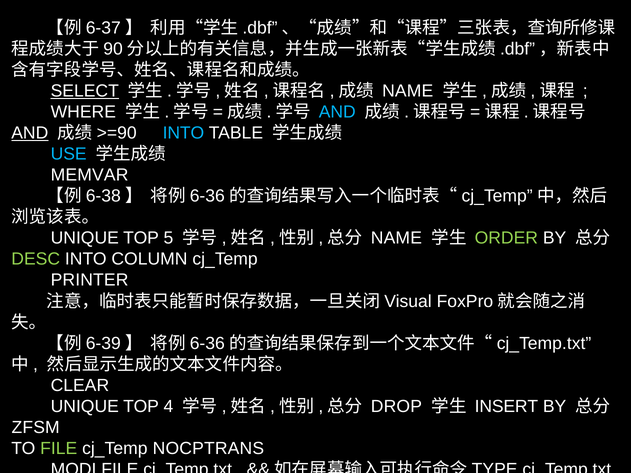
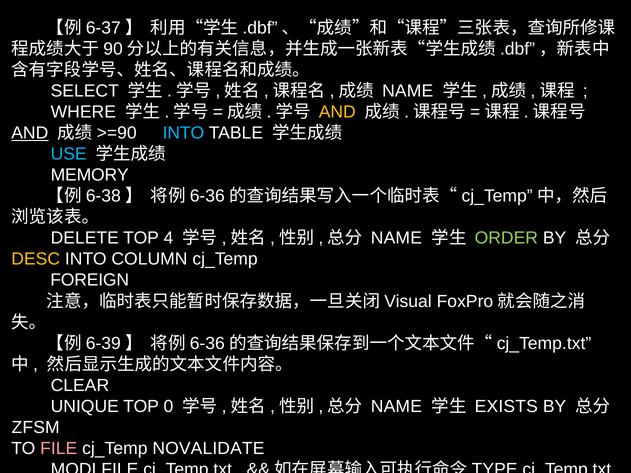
SELECT underline: present -> none
AND at (337, 112) colour: light blue -> yellow
MEMVAR: MEMVAR -> MEMORY
UNIQUE at (85, 238): UNIQUE -> DELETE
5: 5 -> 4
DESC colour: light green -> yellow
PRINTER: PRINTER -> FOREIGN
4: 4 -> 0
DROP at (396, 407): DROP -> NAME
INSERT: INSERT -> EXISTS
FILE at (59, 449) colour: light green -> pink
NOCPTRANS: NOCPTRANS -> NOVALIDATE
